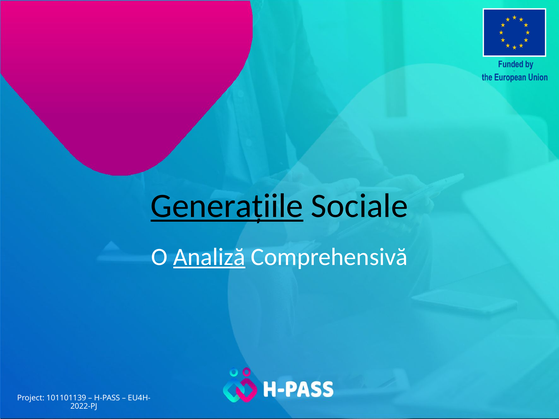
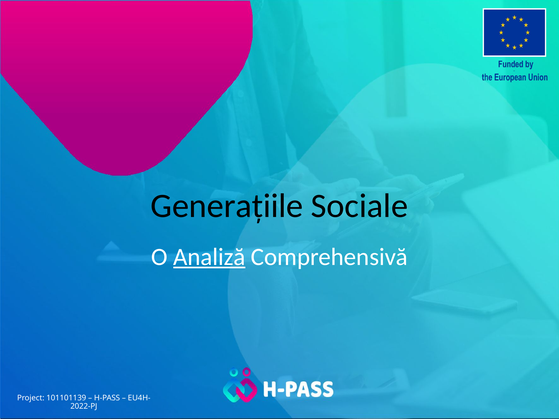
Generațiile underline: present -> none
